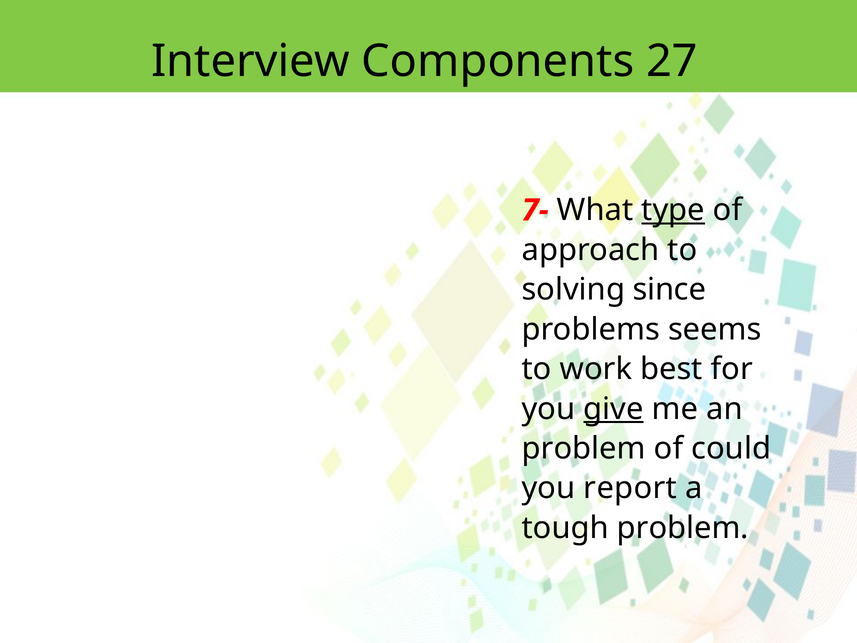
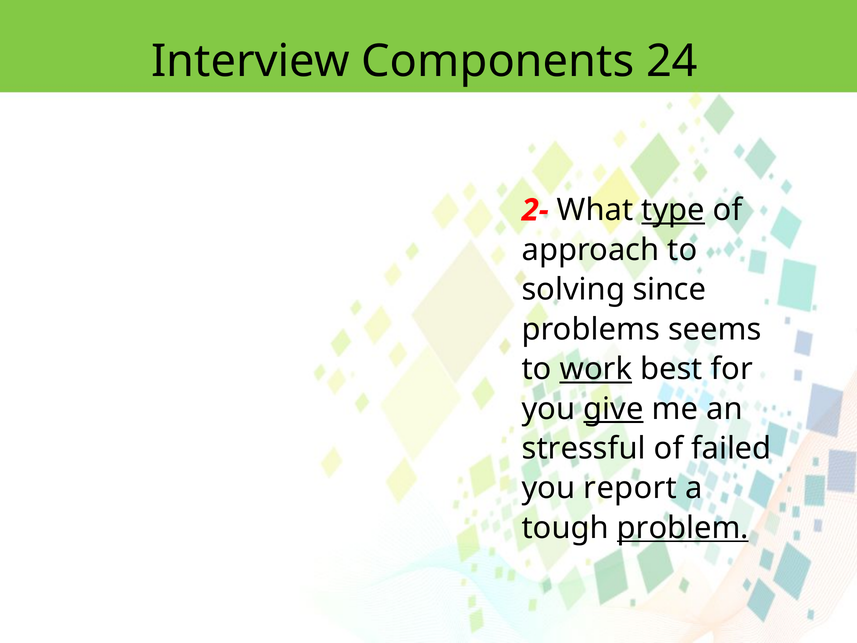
27: 27 -> 24
7-: 7- -> 2-
work underline: none -> present
problem at (584, 448): problem -> stressful
could: could -> failed
problem at (683, 528) underline: none -> present
